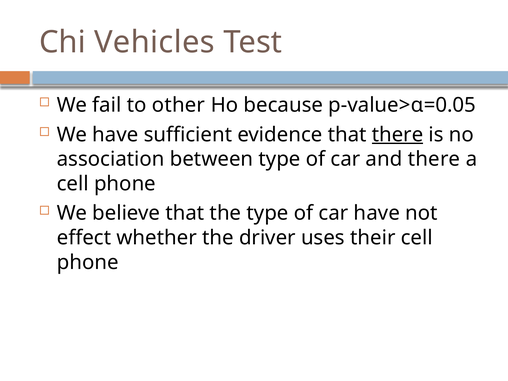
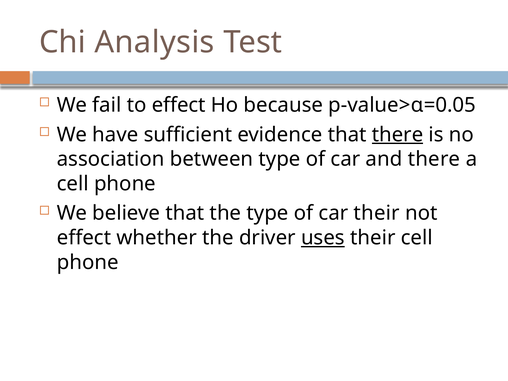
Vehicles: Vehicles -> Analysis
to other: other -> effect
car have: have -> their
uses underline: none -> present
